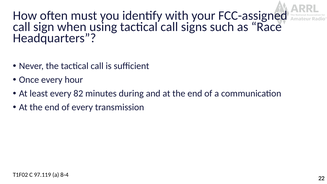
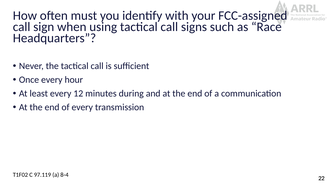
82: 82 -> 12
